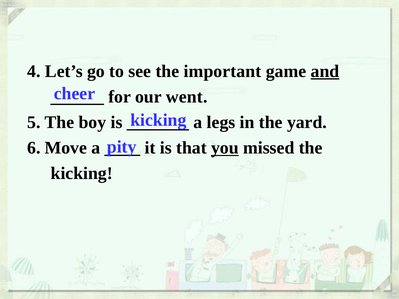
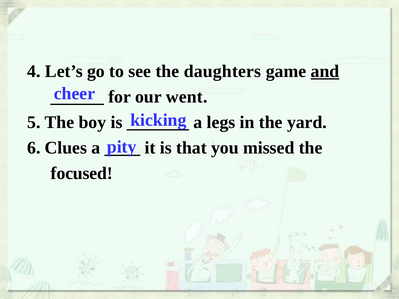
important: important -> daughters
Move: Move -> Clues
you underline: present -> none
kicking at (82, 173): kicking -> focused
